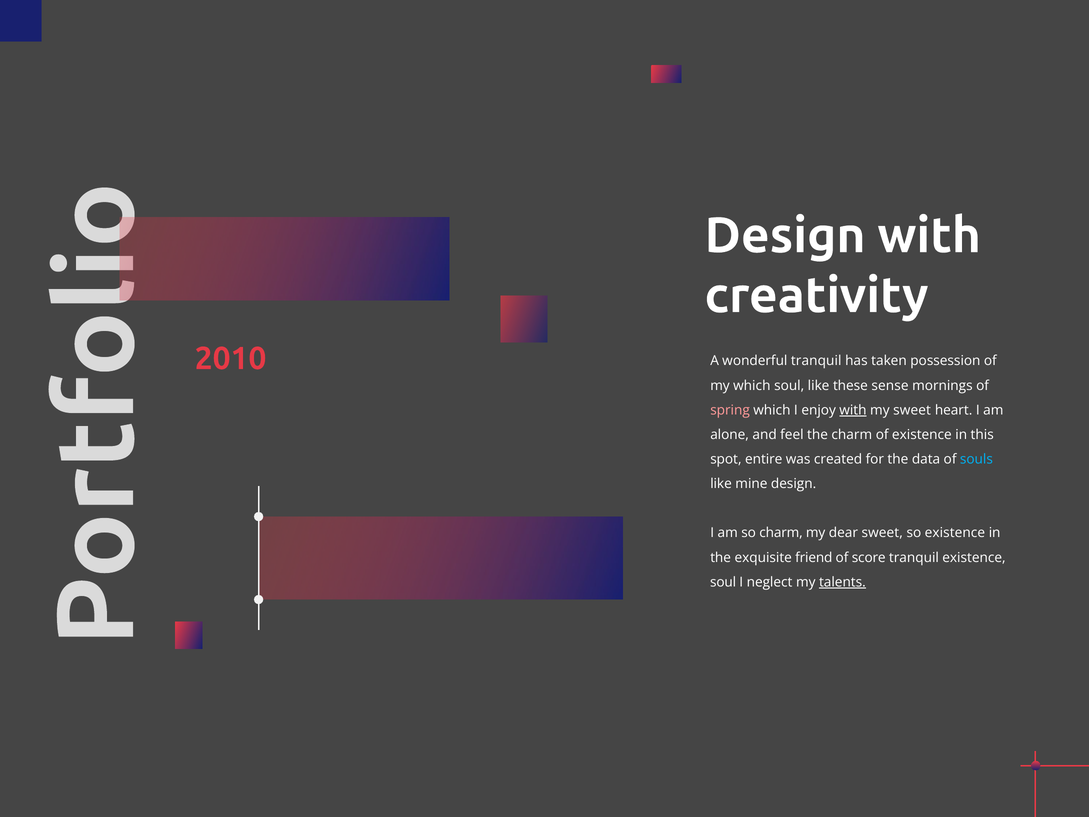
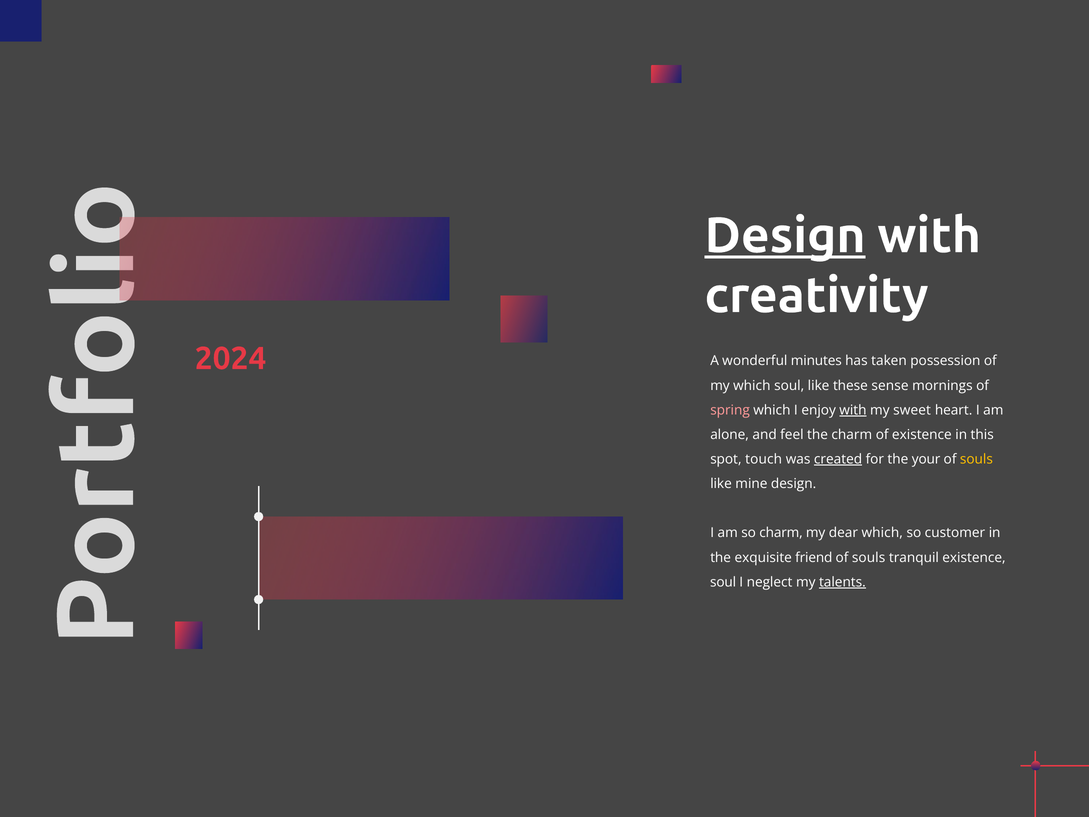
Design at (785, 236) underline: none -> present
2010: 2010 -> 2024
wonderful tranquil: tranquil -> minutes
entire: entire -> touch
created underline: none -> present
data: data -> your
souls at (976, 459) colour: light blue -> yellow
dear sweet: sweet -> which
so existence: existence -> customer
score at (869, 557): score -> souls
